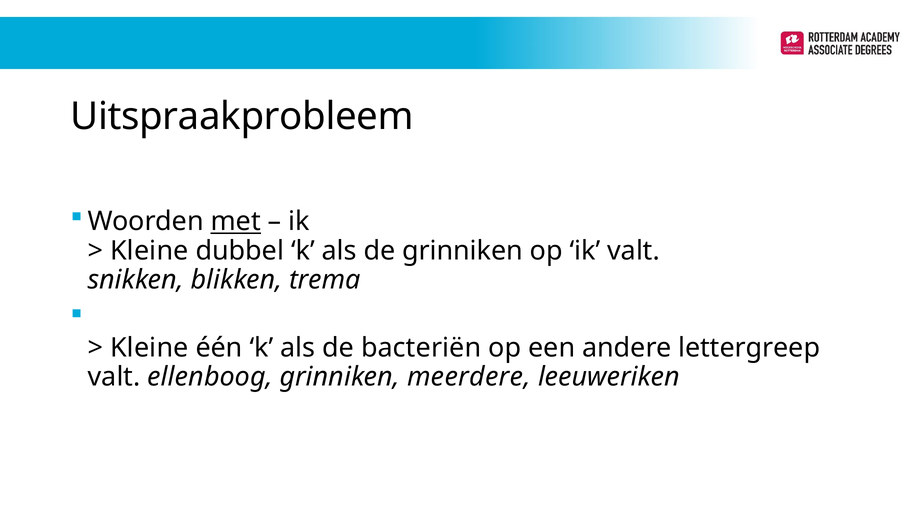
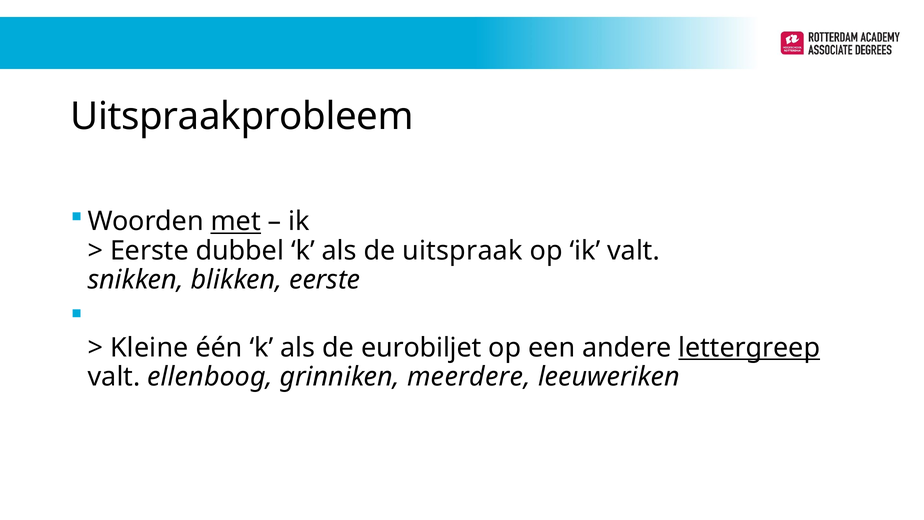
Kleine at (149, 251): Kleine -> Eerste
de grinniken: grinniken -> uitspraak
blikken trema: trema -> eerste
bacteriën: bacteriën -> eurobiljet
lettergreep underline: none -> present
